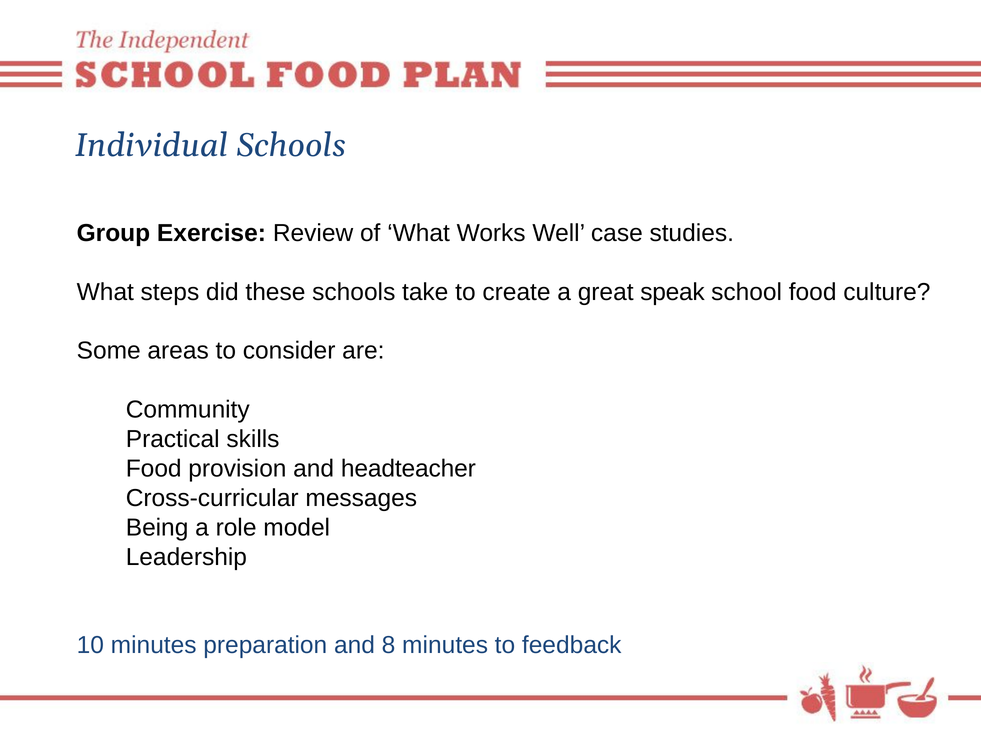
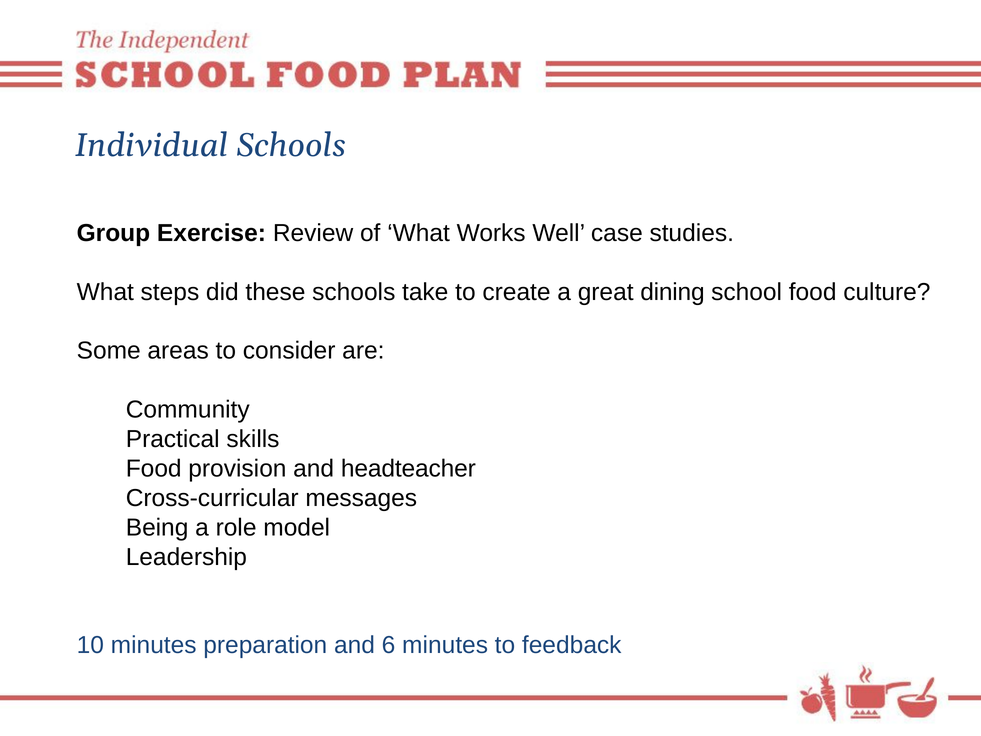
speak: speak -> dining
8: 8 -> 6
